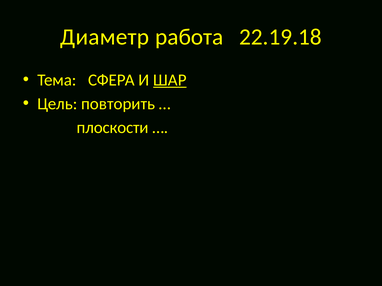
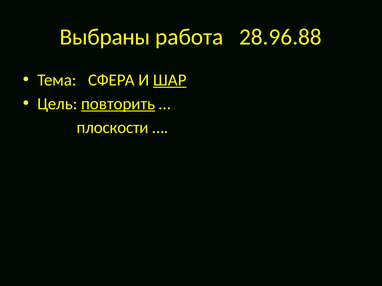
Диаметр: Диаметр -> Выбраны
22.19.18: 22.19.18 -> 28.96.88
повторить underline: none -> present
